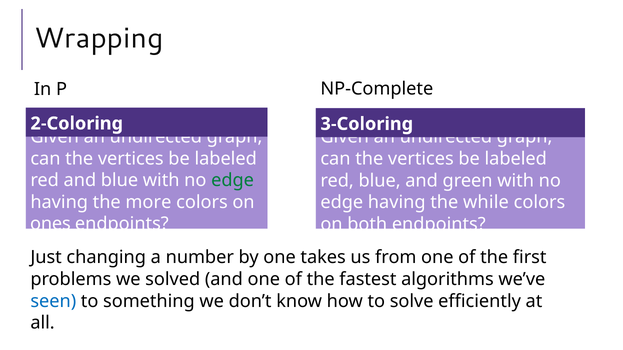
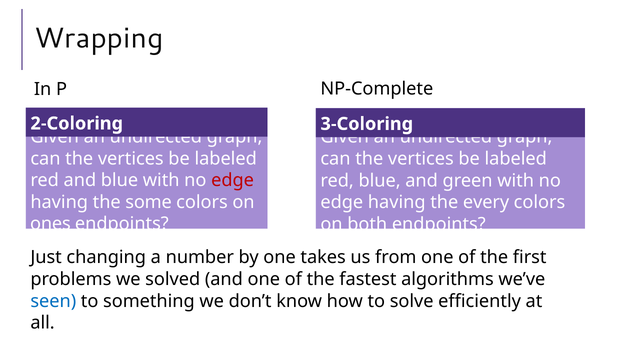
edge at (233, 181) colour: green -> red
more: more -> some
while: while -> every
